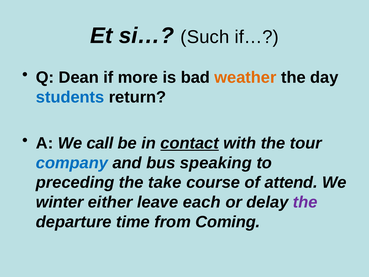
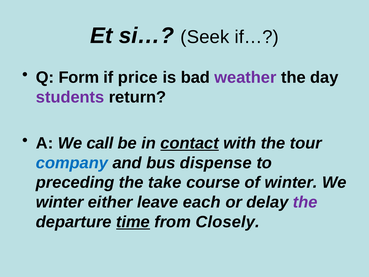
Such: Such -> Seek
Dean: Dean -> Form
more: more -> price
weather colour: orange -> purple
students colour: blue -> purple
speaking: speaking -> dispense
of attend: attend -> winter
time underline: none -> present
Coming: Coming -> Closely
